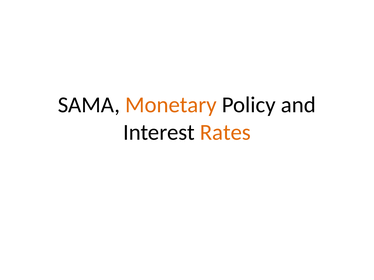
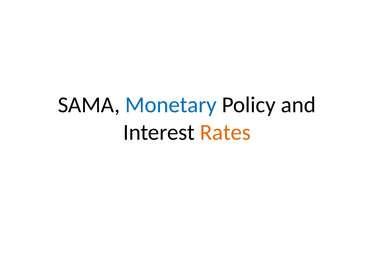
Monetary colour: orange -> blue
